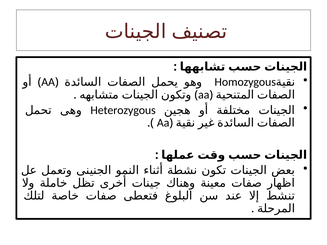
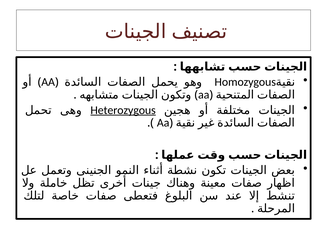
Heterozygous underline: none -> present
